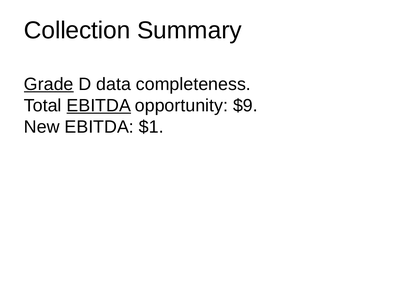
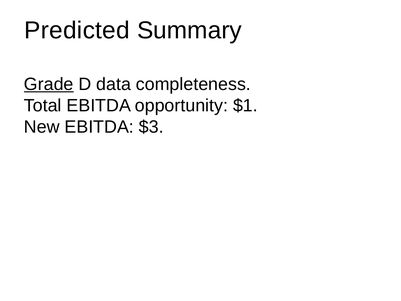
Collection: Collection -> Predicted
EBITDA at (99, 105) underline: present -> none
$9: $9 -> $1
$1: $1 -> $3
